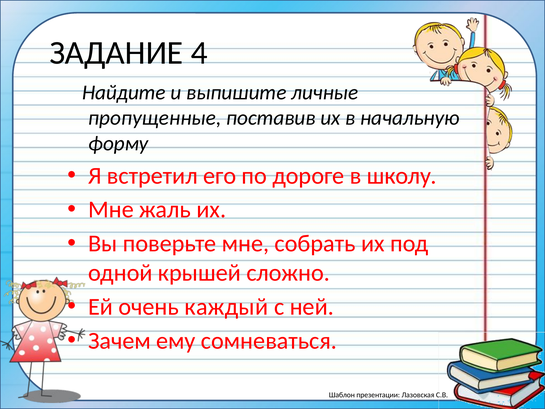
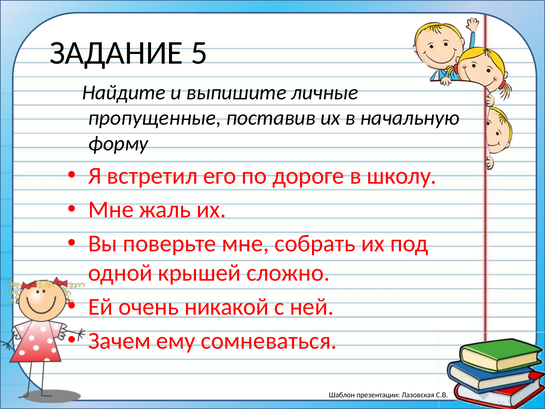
4: 4 -> 5
каждый: каждый -> никакой
